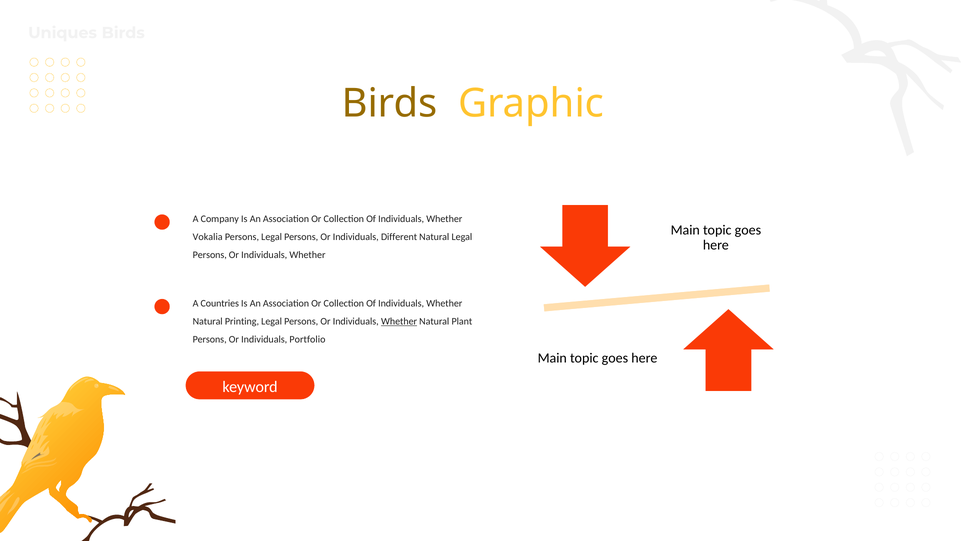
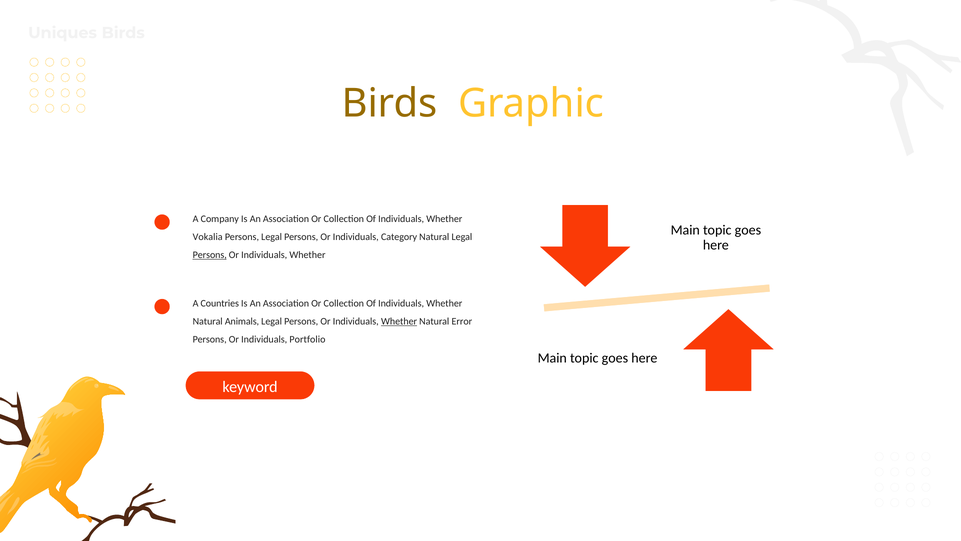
Different: Different -> Category
Persons at (210, 255) underline: none -> present
Printing: Printing -> Animals
Plant: Plant -> Error
